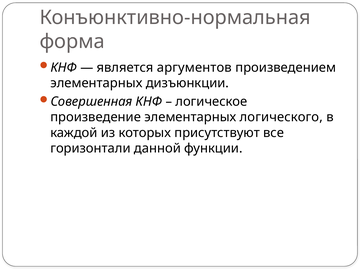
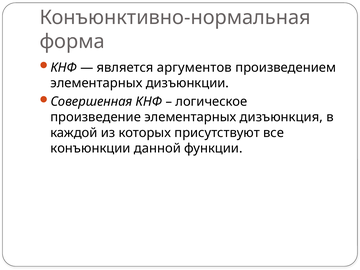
логического: логического -> дизъюнкция
горизонтали: горизонтали -> конъюнкции
